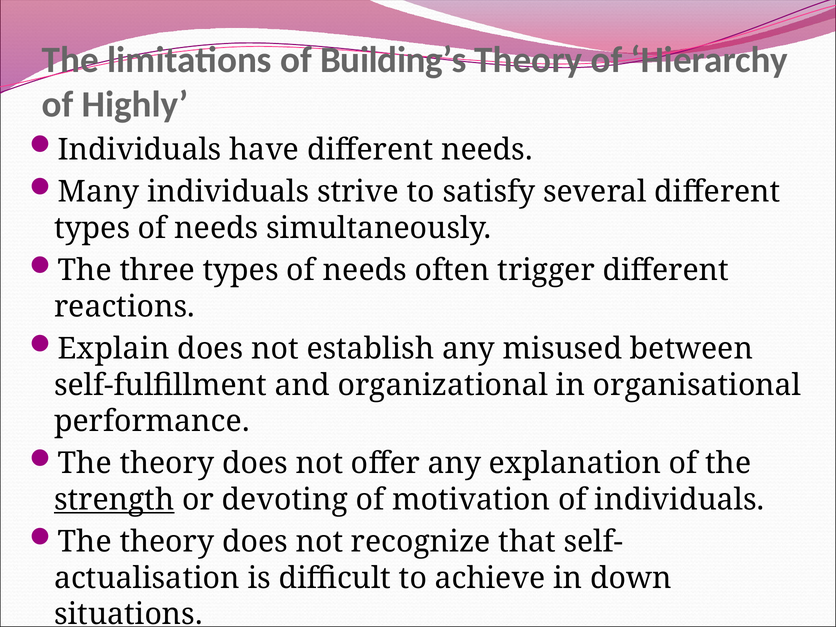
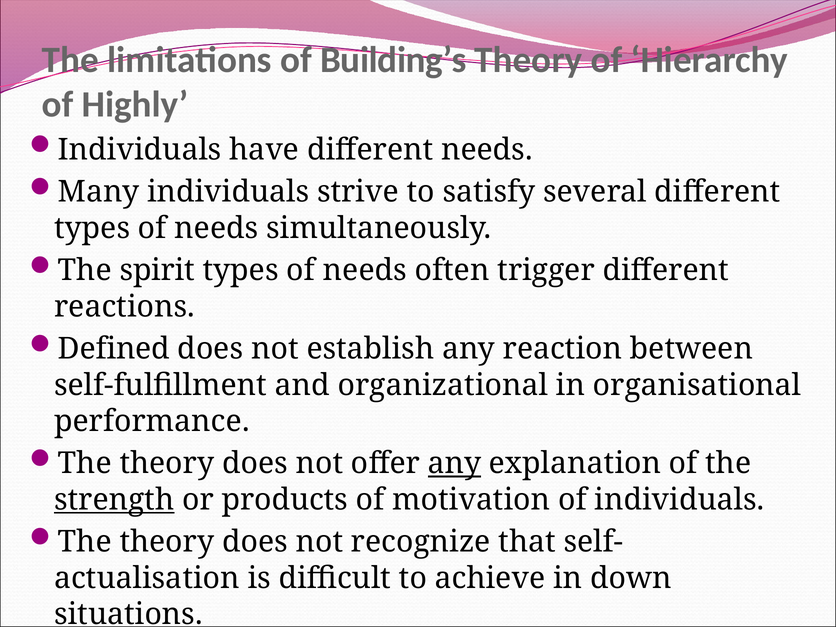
three: three -> spirit
Explain: Explain -> Defined
misused: misused -> reaction
any at (455, 464) underline: none -> present
devoting: devoting -> products
